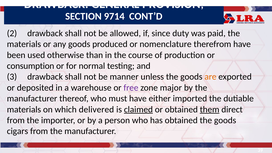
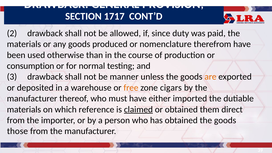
9714: 9714 -> 1717
free colour: purple -> orange
major: major -> cigars
delivered: delivered -> reference
them underline: present -> none
cigars: cigars -> those
